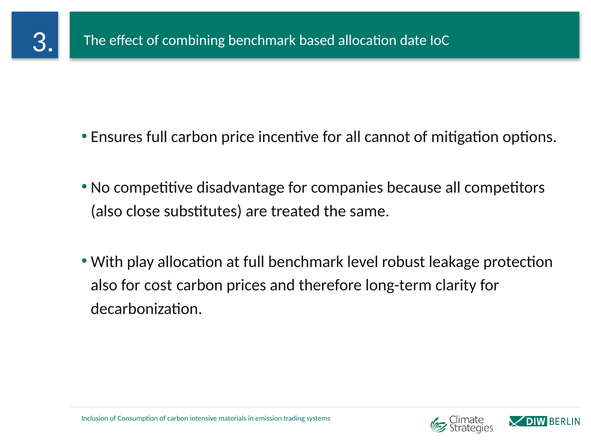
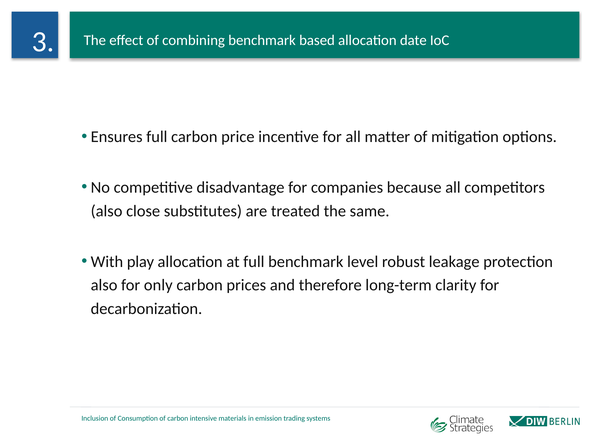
cannot: cannot -> matter
cost: cost -> only
